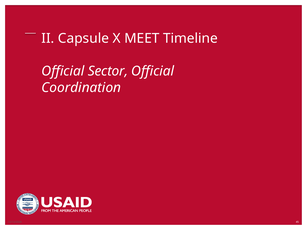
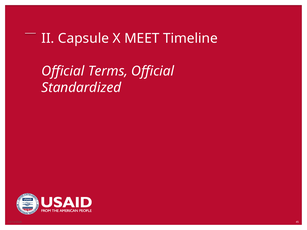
Sector: Sector -> Terms
Coordination: Coordination -> Standardized
